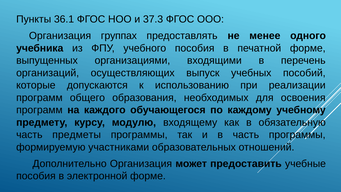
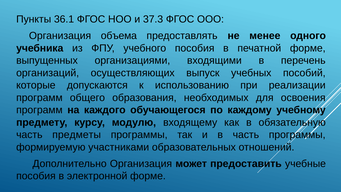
группах: группах -> объема
